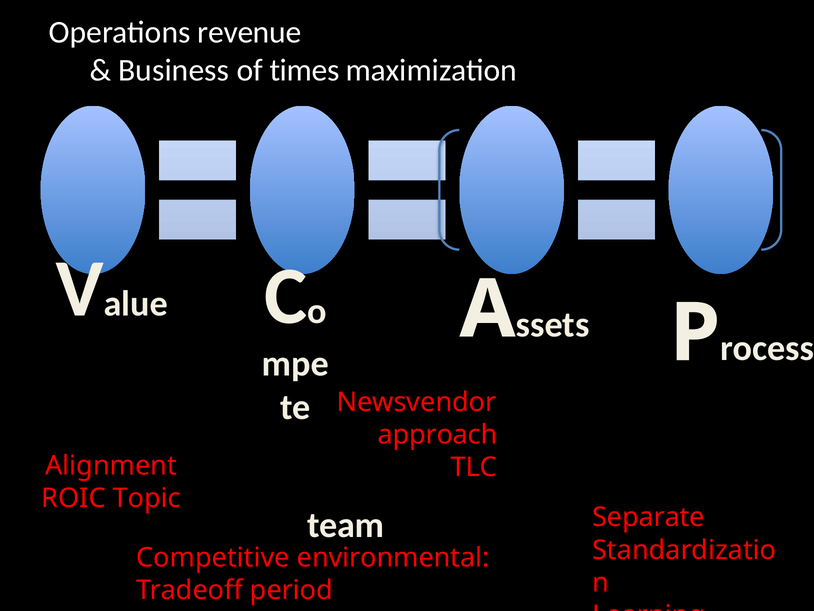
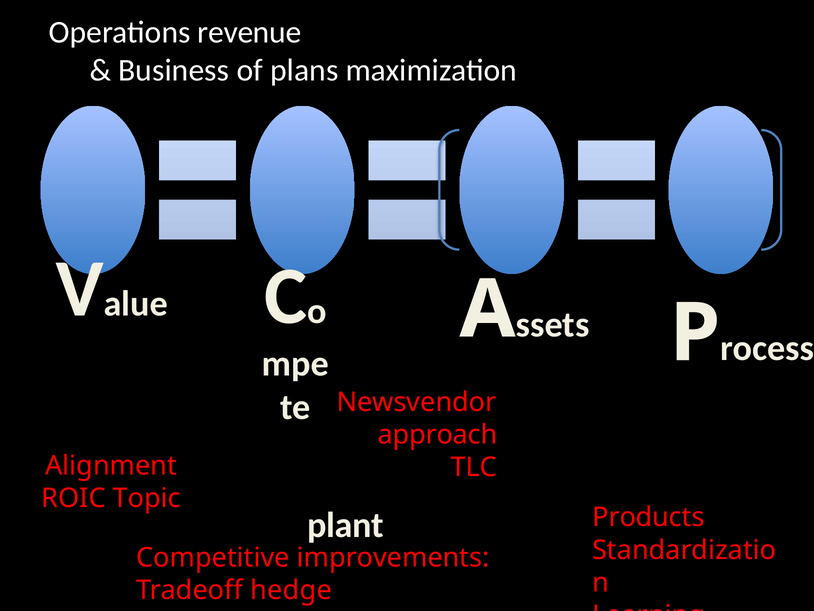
times: times -> plans
Separate: Separate -> Products
team: team -> plant
environmental: environmental -> improvements
period: period -> hedge
